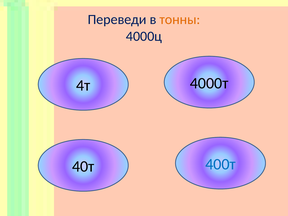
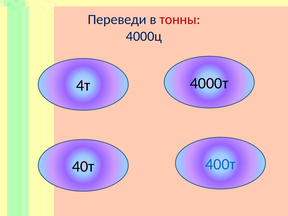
тонны colour: orange -> red
